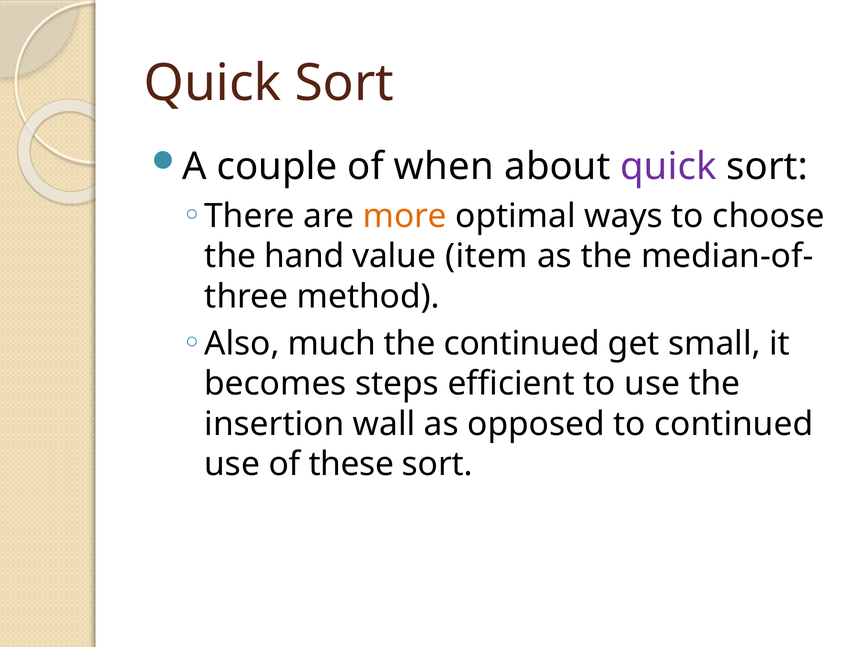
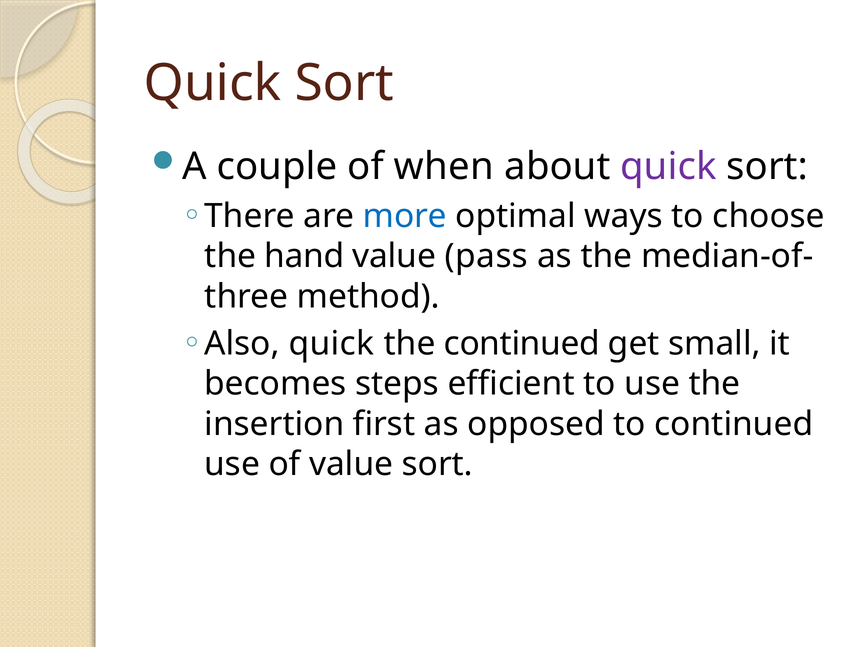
more colour: orange -> blue
item: item -> pass
Also much: much -> quick
wall: wall -> first
of these: these -> value
